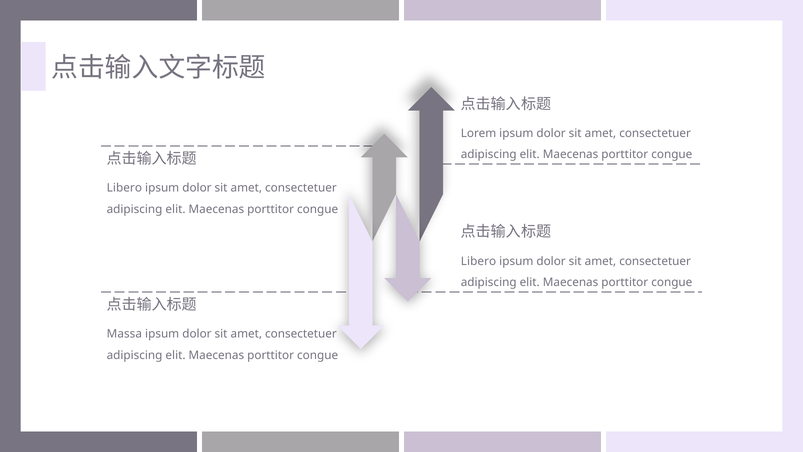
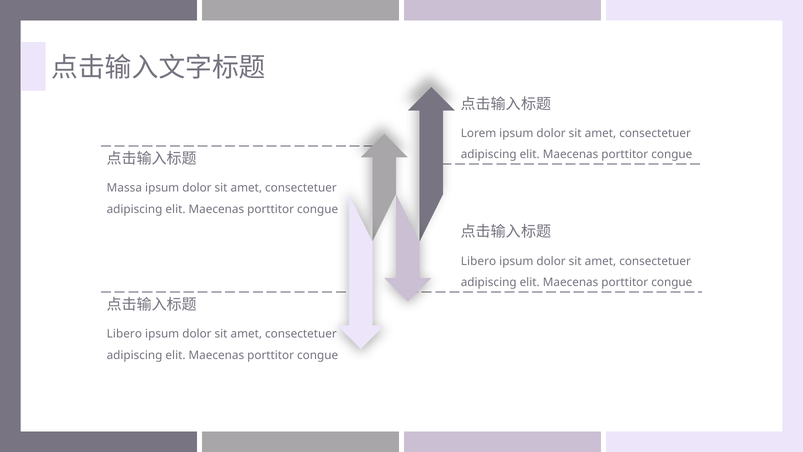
Libero at (124, 188): Libero -> Massa
Massa at (124, 334): Massa -> Libero
